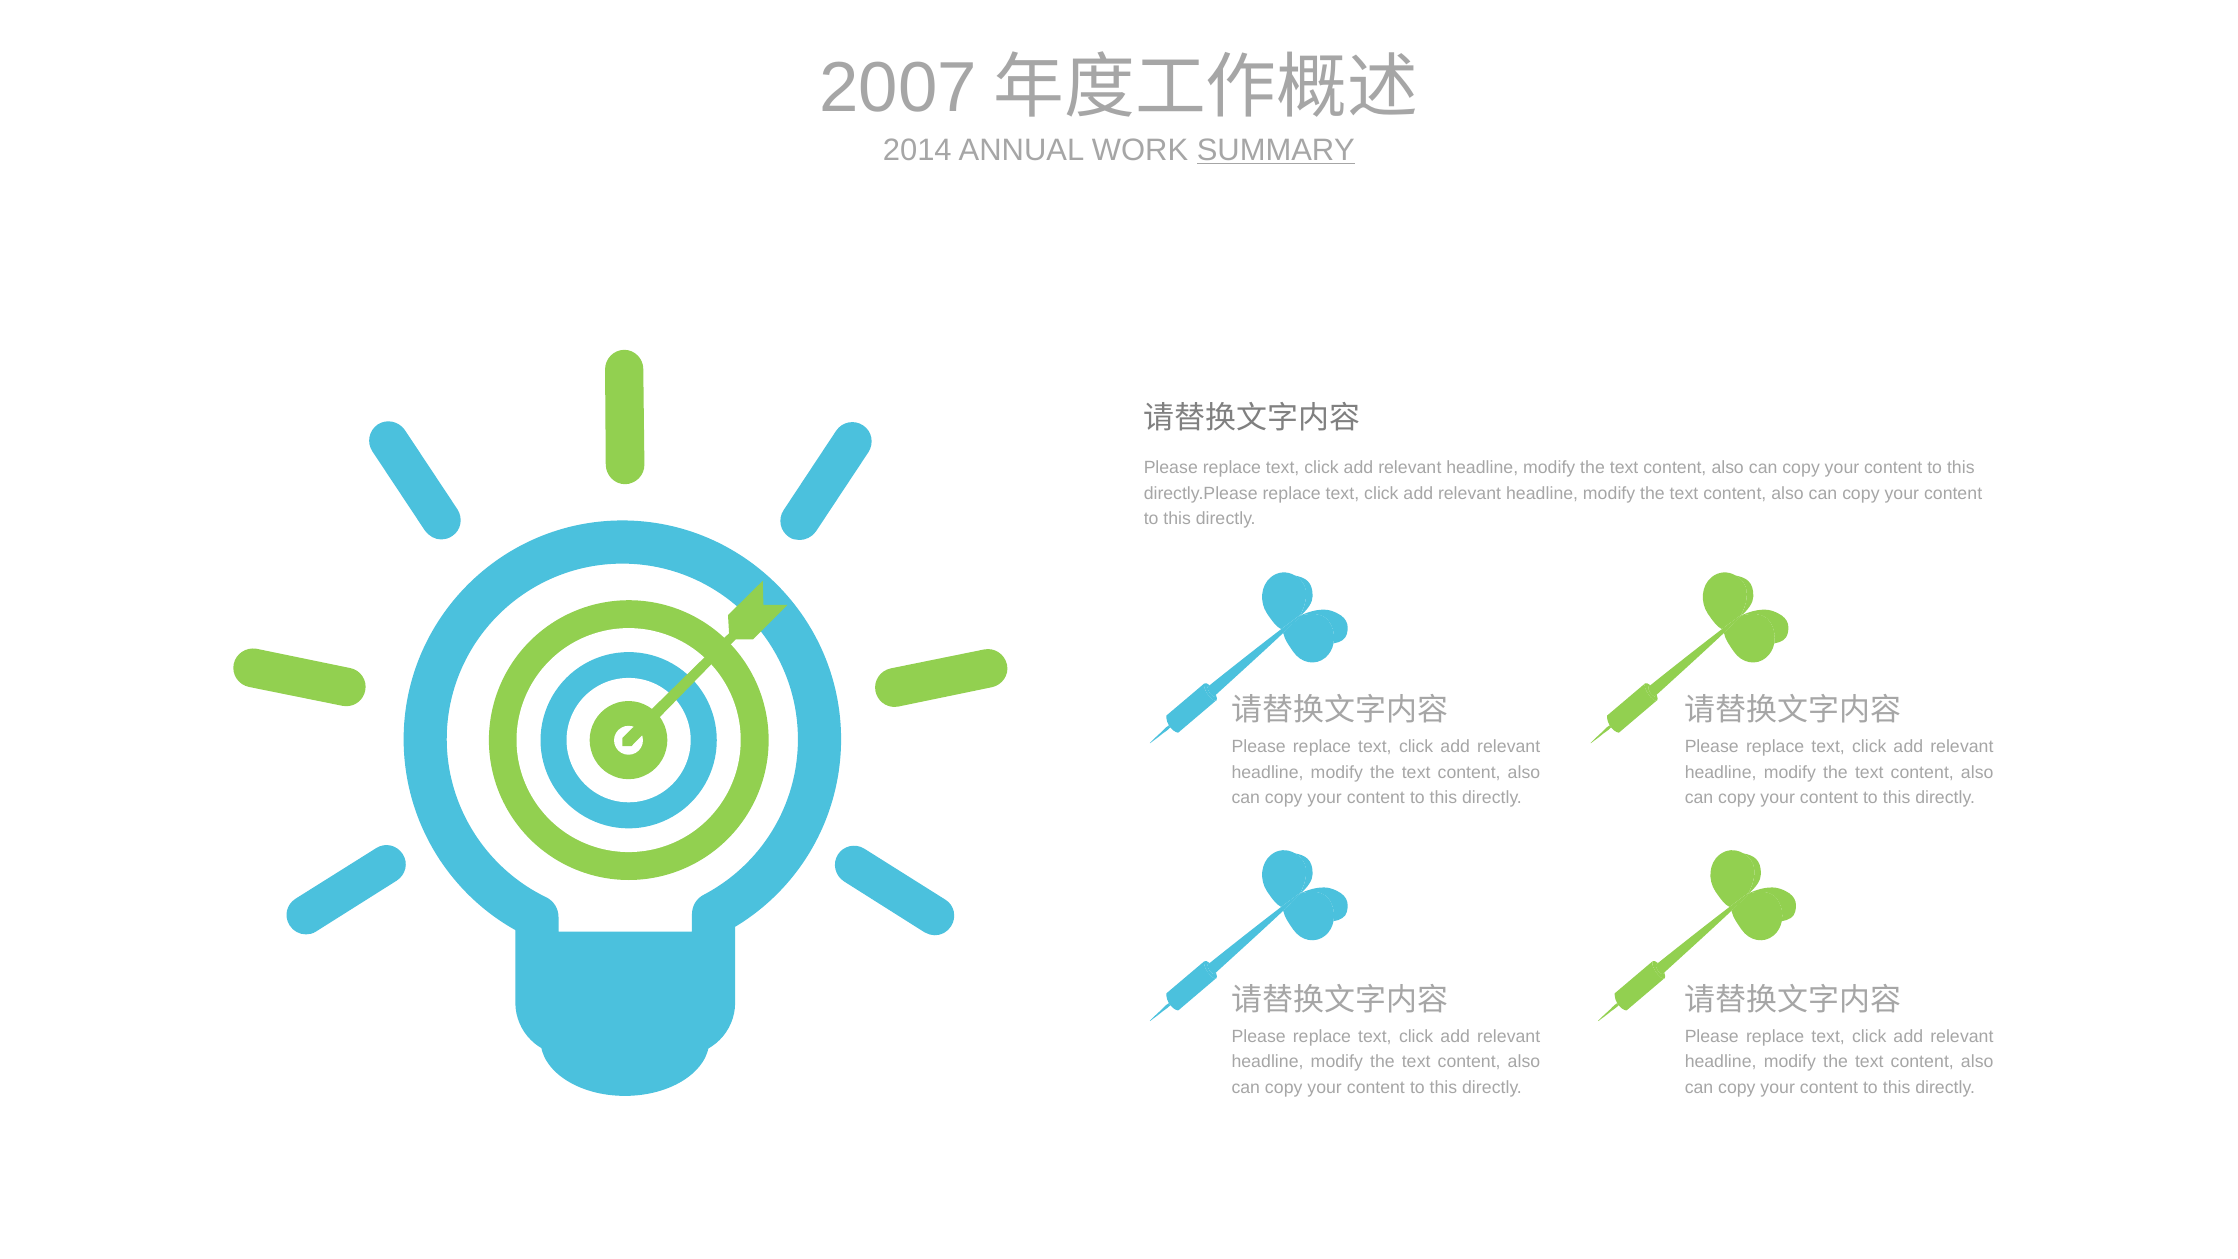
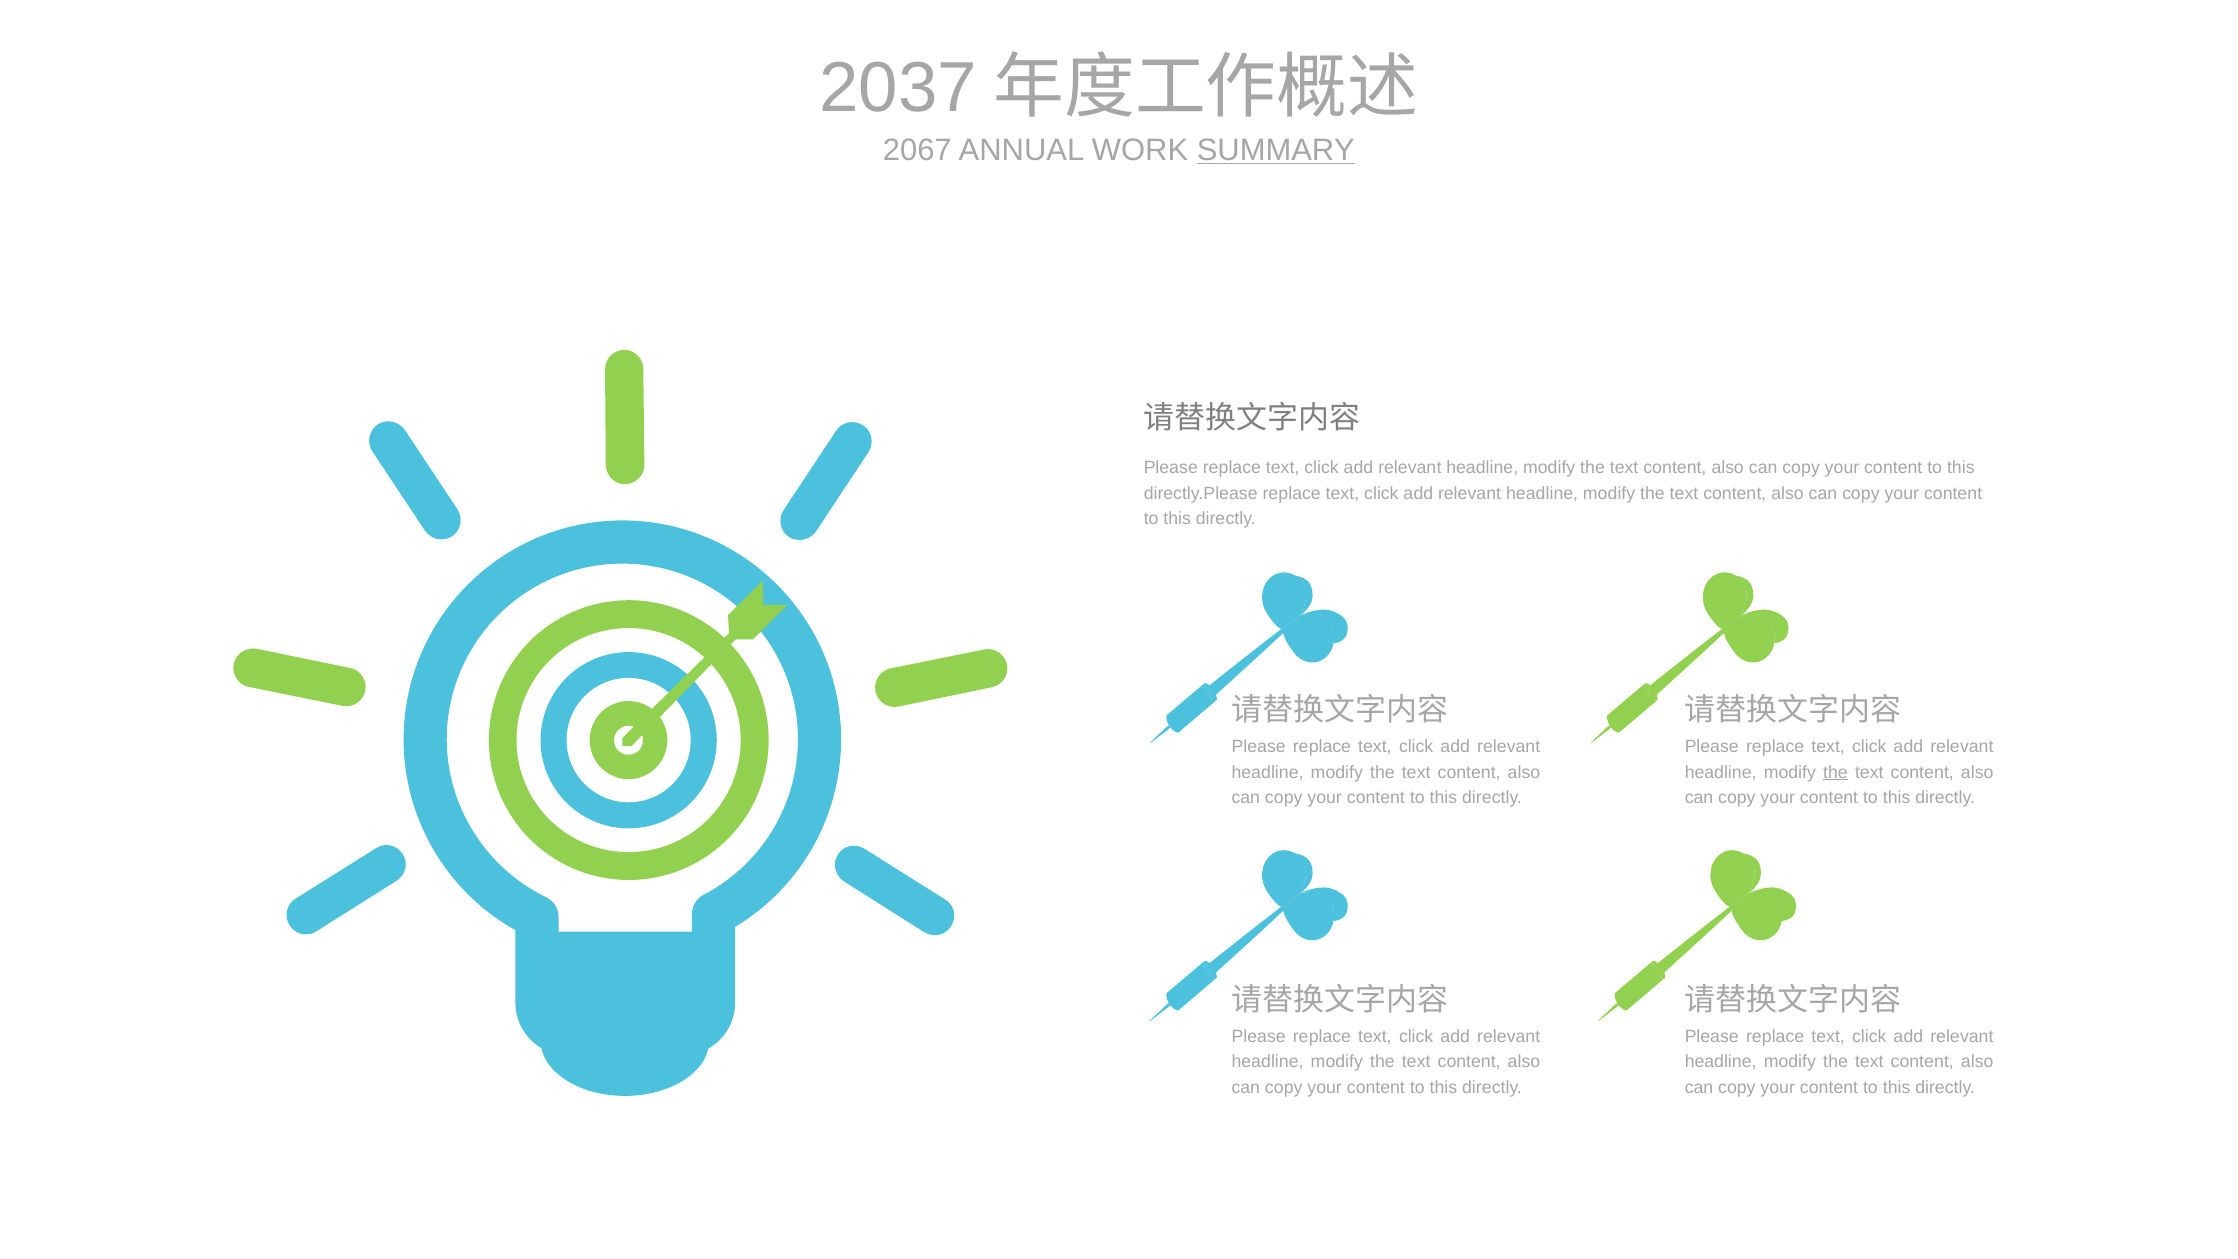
2007: 2007 -> 2037
2014: 2014 -> 2067
the at (1836, 772) underline: none -> present
